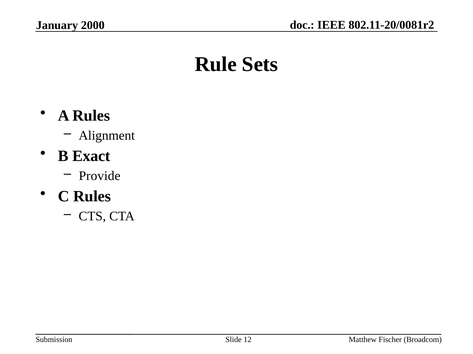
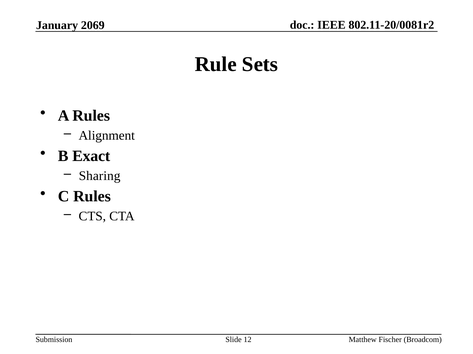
2000: 2000 -> 2069
Provide: Provide -> Sharing
